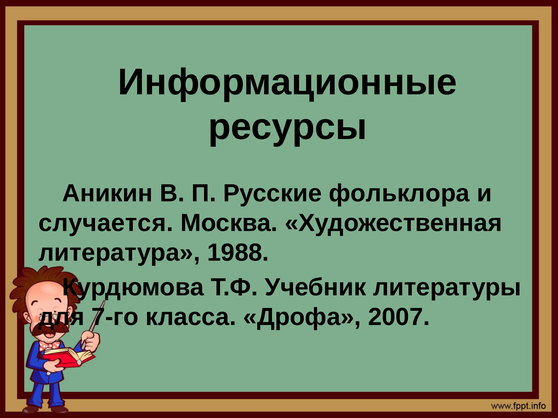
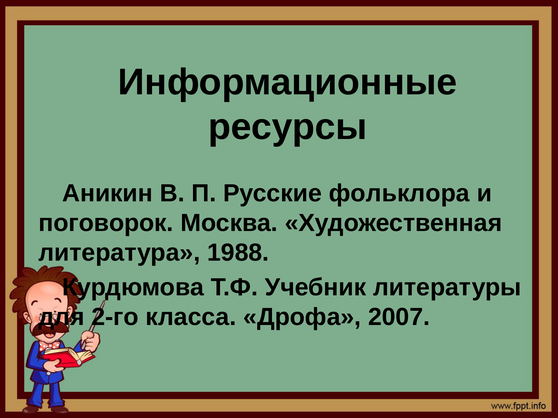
случается: случается -> поговорок
7-го: 7-го -> 2-го
